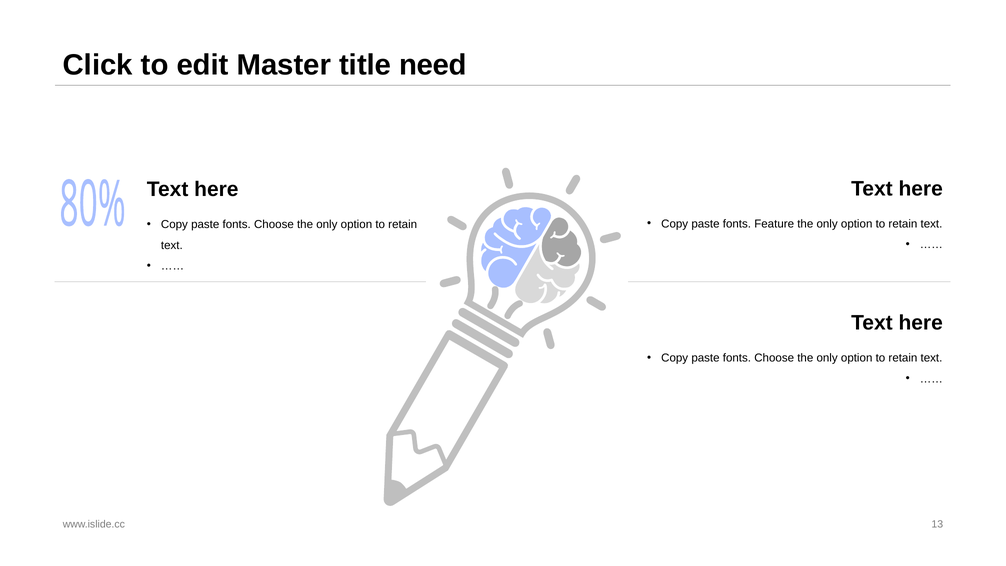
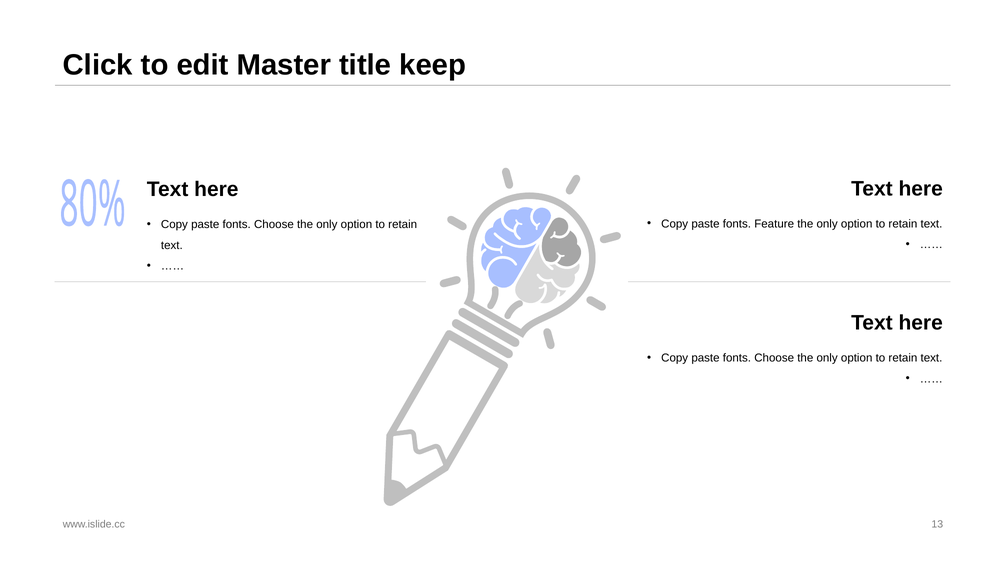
need: need -> keep
